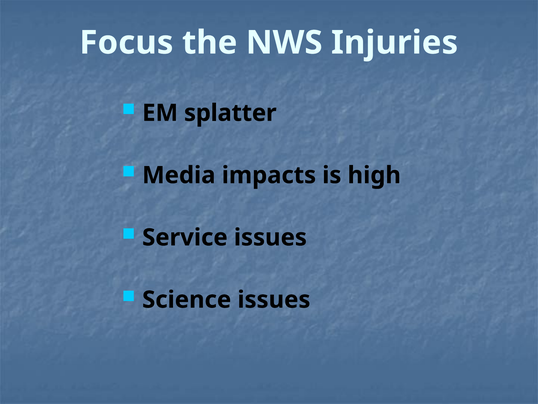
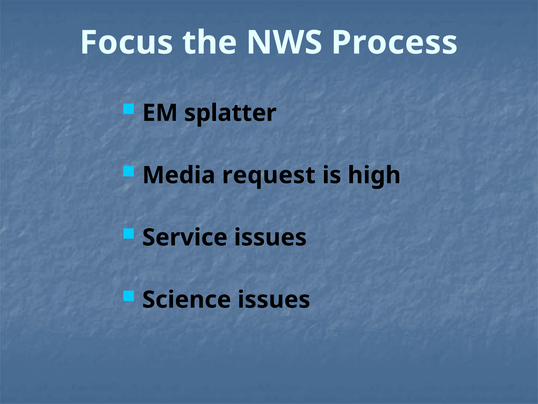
Injuries: Injuries -> Process
impacts: impacts -> request
